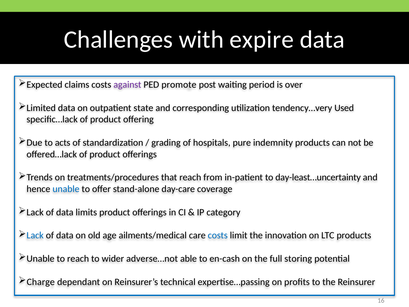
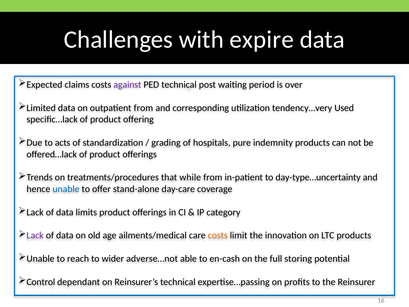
PED promote: promote -> technical
outpatient state: state -> from
that reach: reach -> while
day-least…uncertainty: day-least…uncertainty -> day-type…uncertainty
Lack at (35, 235) colour: blue -> purple
costs at (218, 235) colour: blue -> orange
Charge: Charge -> Control
